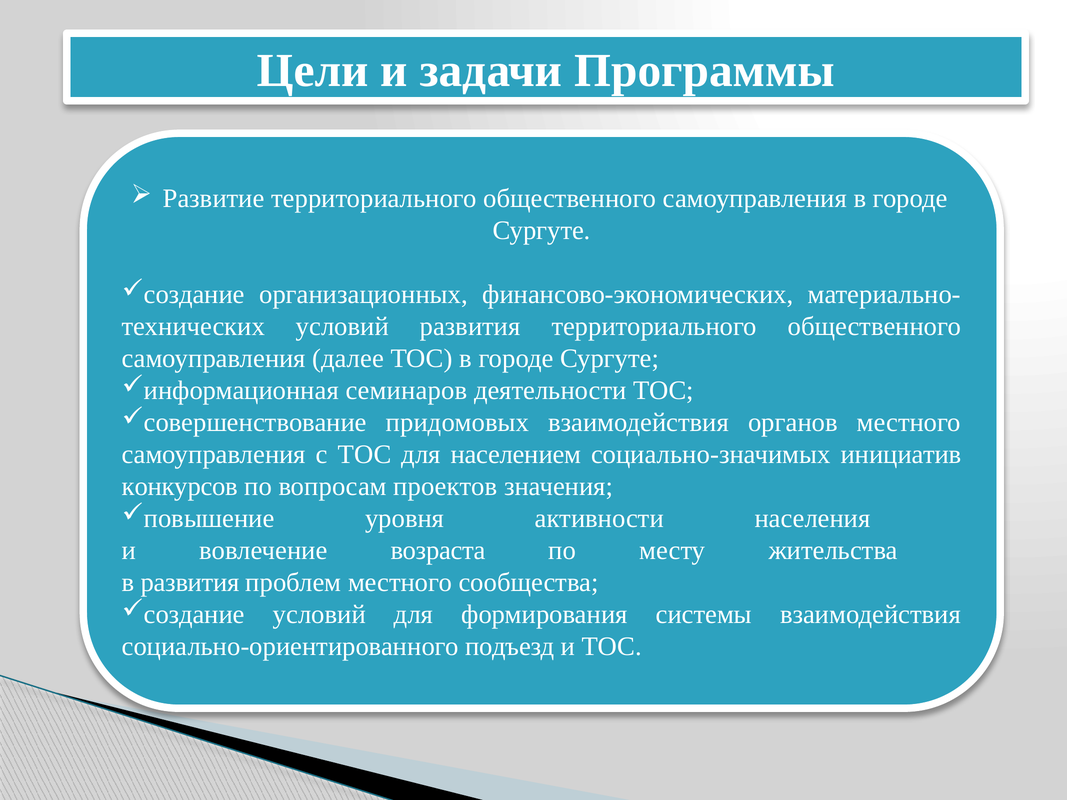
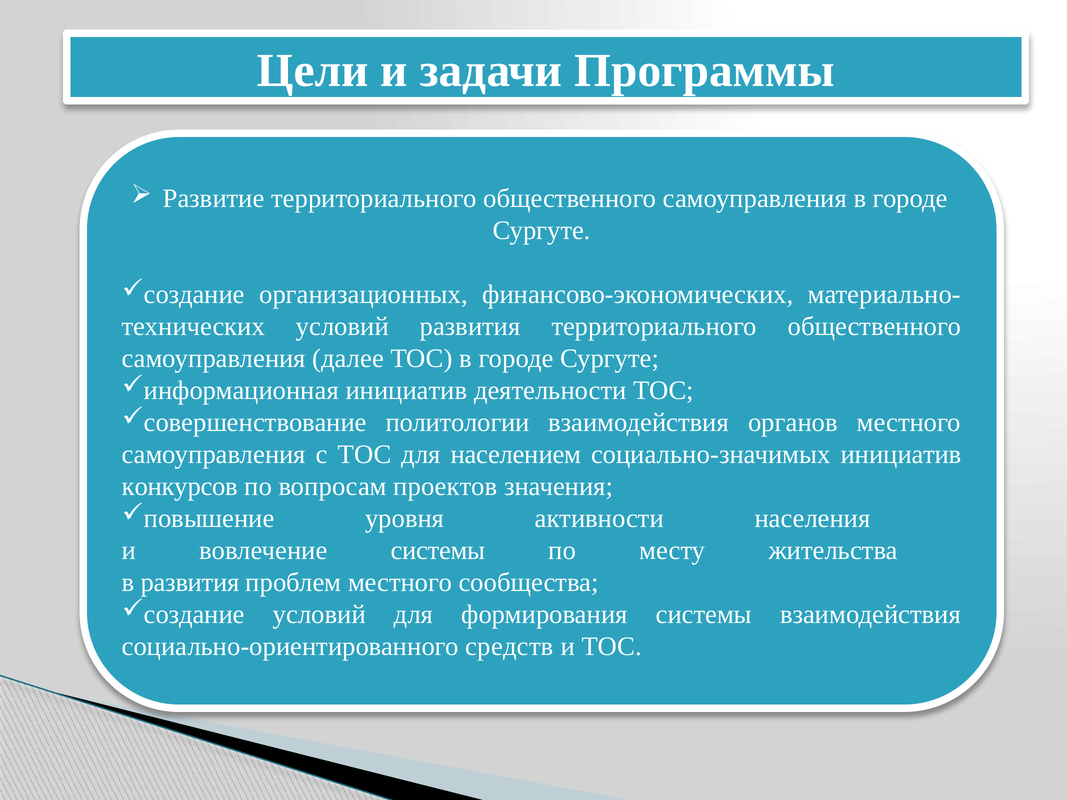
семинаров at (406, 391): семинаров -> инициатив
придомовых: придомовых -> политологии
вовлечение возраста: возраста -> системы
подъезд: подъезд -> средств
